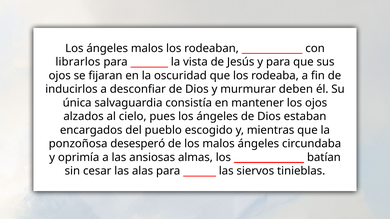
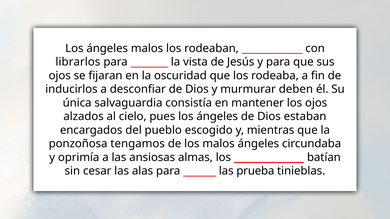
desesperó: desesperó -> tengamos
siervos: siervos -> prueba
